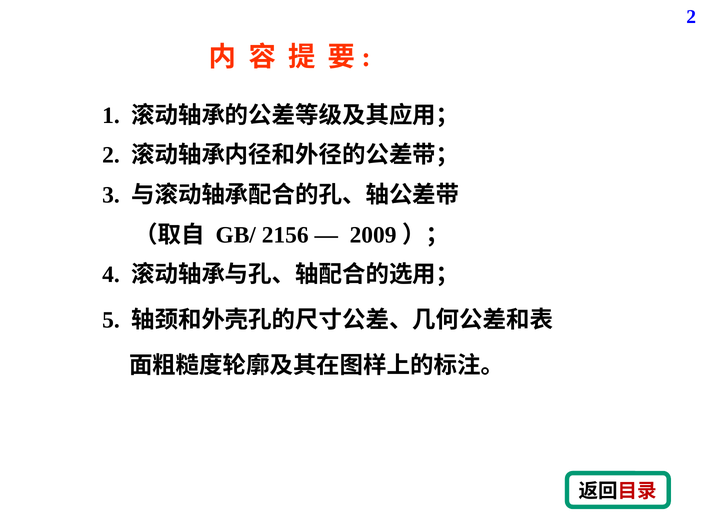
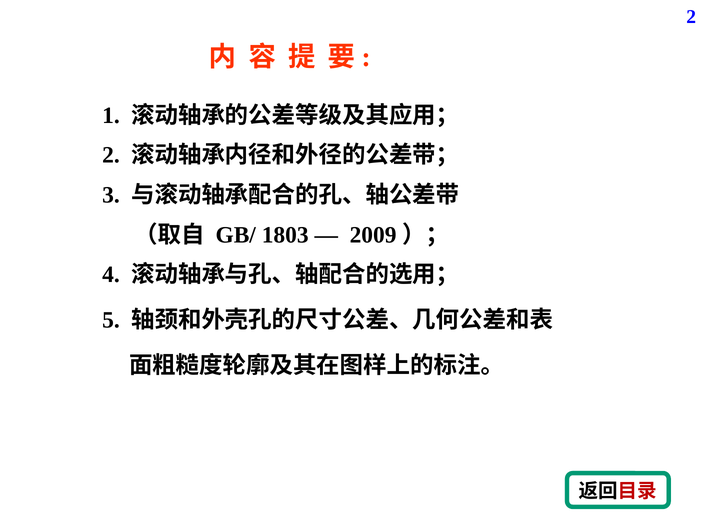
2156: 2156 -> 1803
